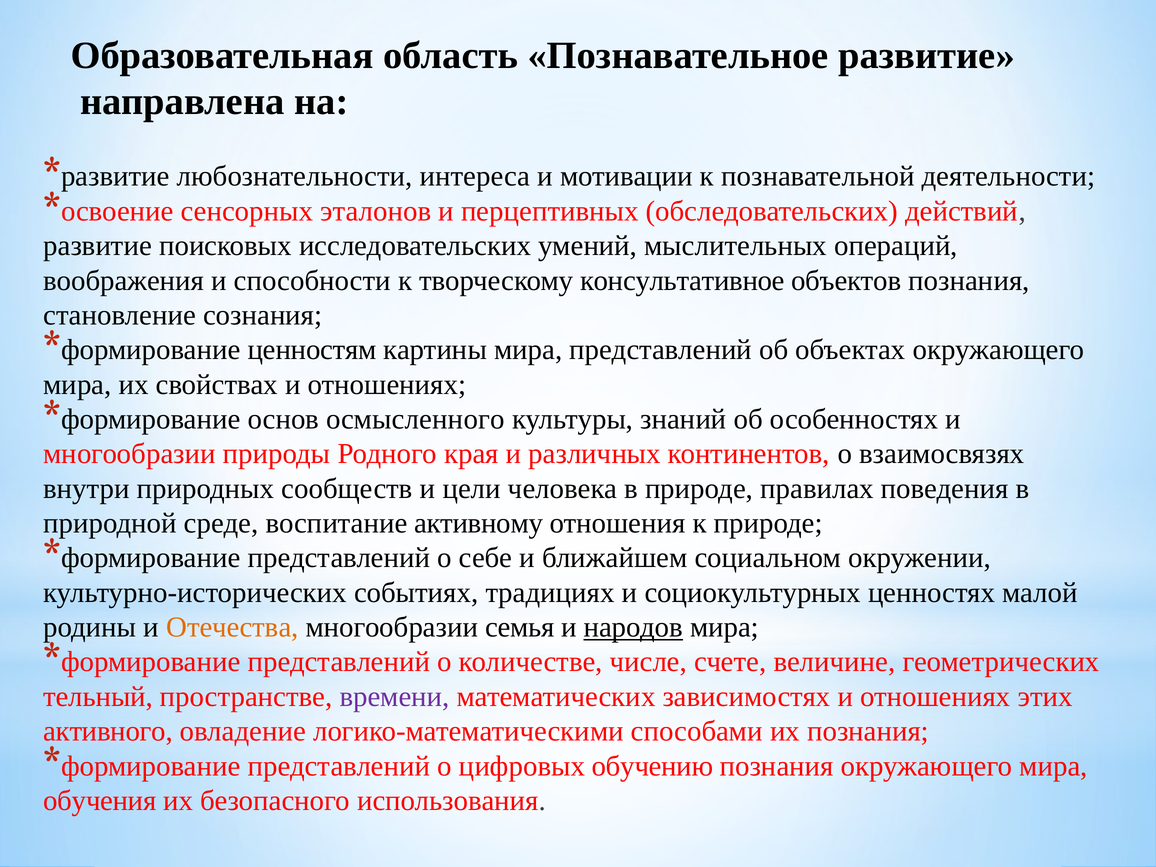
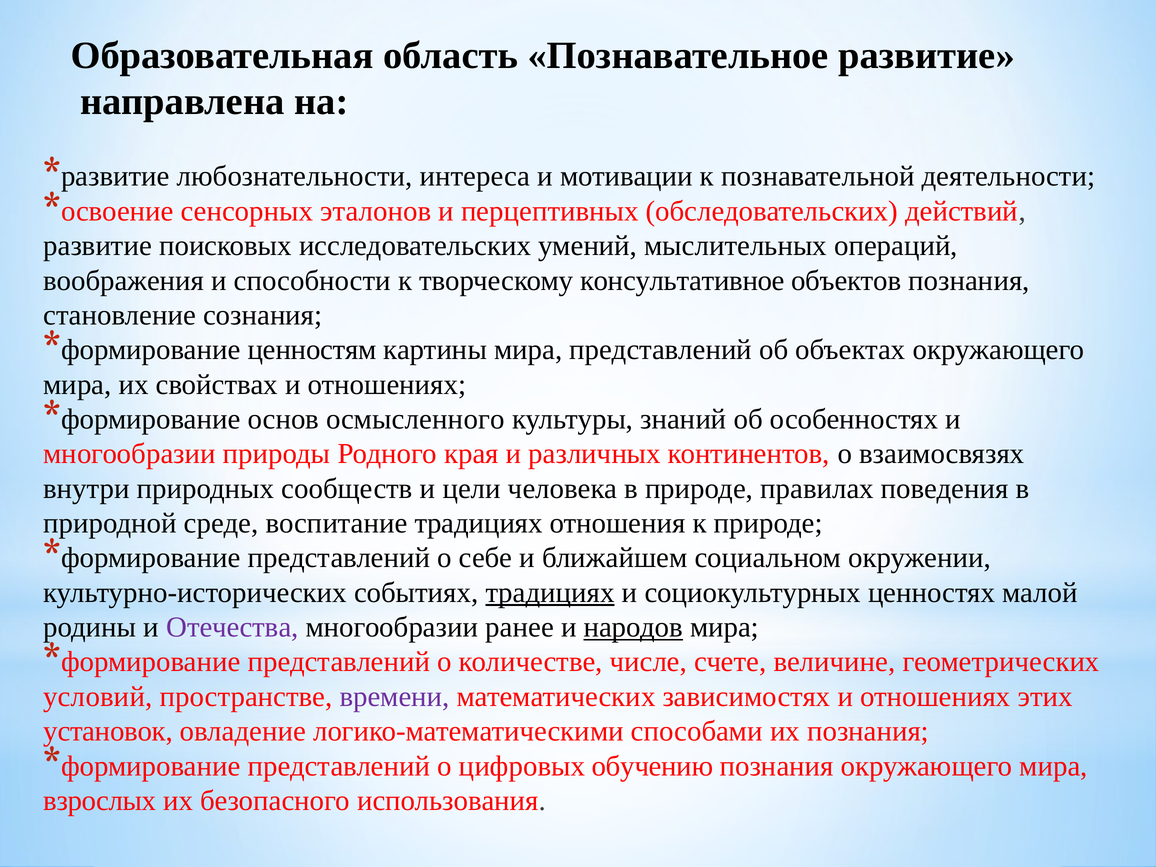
воспитание активному: активному -> традициях
традициях at (550, 593) underline: none -> present
Отечества colour: orange -> purple
семья: семья -> ранее
тельный: тельный -> условий
активного: активного -> установок
обучения: обучения -> взрослых
